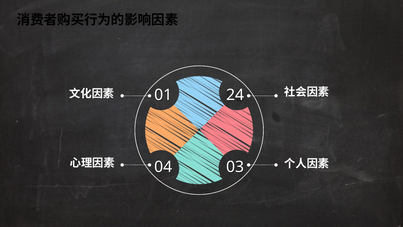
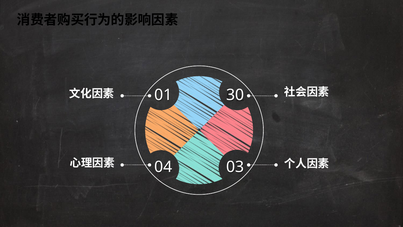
24: 24 -> 30
